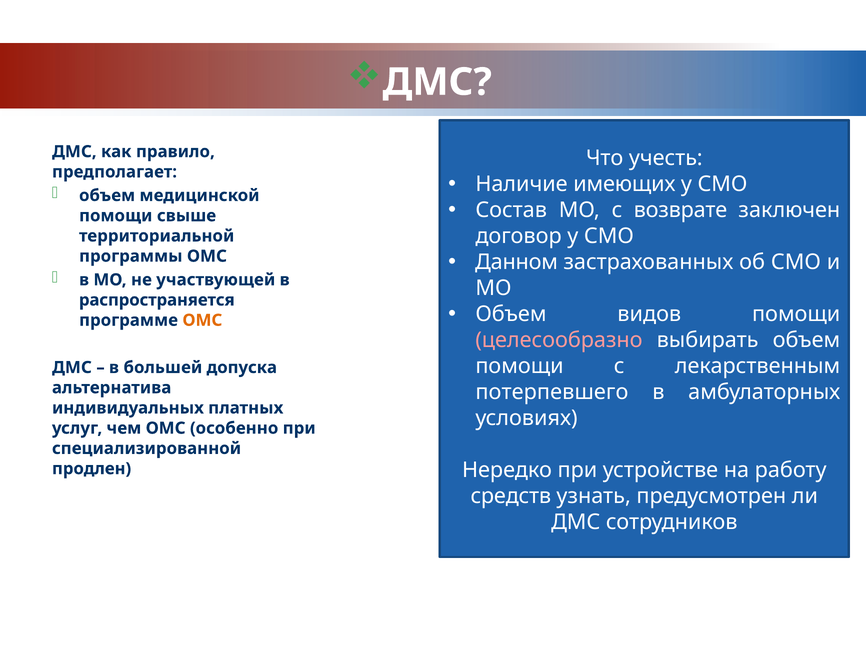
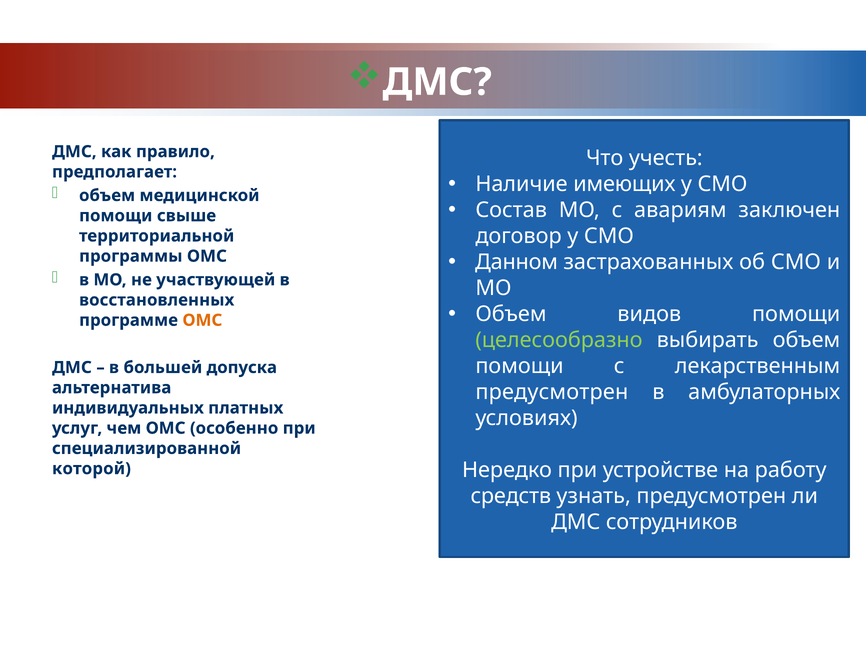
возврате: возврате -> авариям
распространяется: распространяется -> восстановленных
целесообразно colour: pink -> light green
потерпевшего at (552, 392): потерпевшего -> предусмотрен
продлен: продлен -> которой
